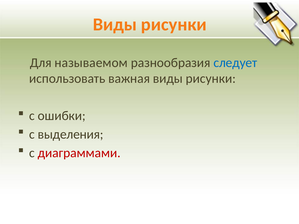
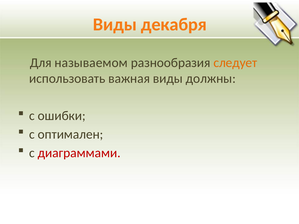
рисунки at (174, 25): рисунки -> декабря
следует colour: blue -> orange
рисунки at (211, 79): рисунки -> должны
выделения: выделения -> оптимален
